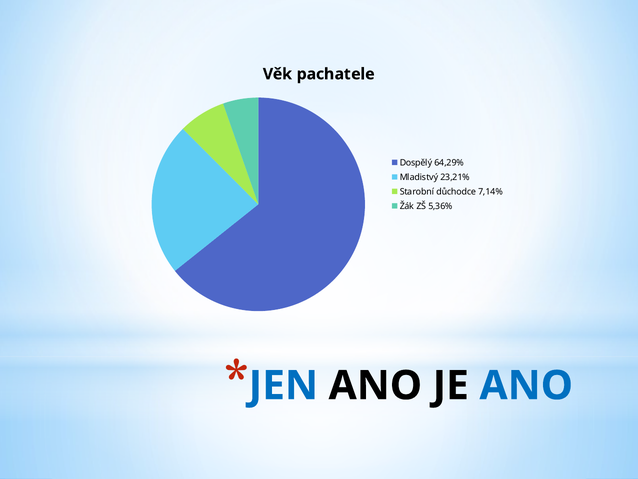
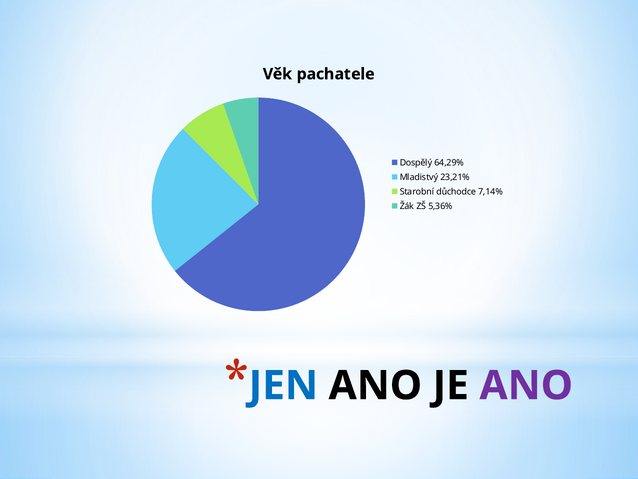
ANO at (526, 385) colour: blue -> purple
